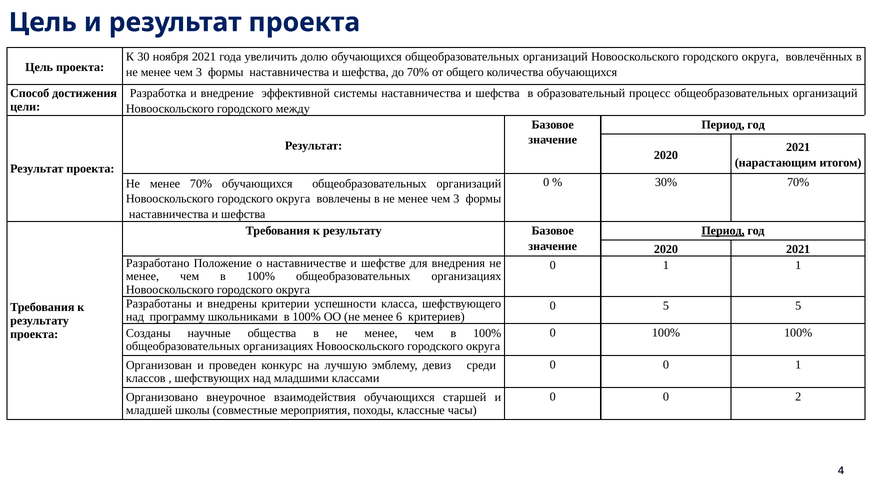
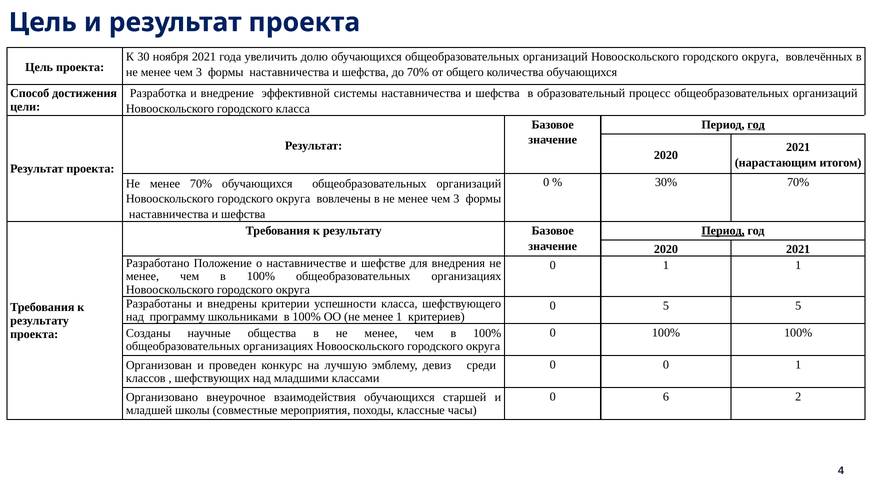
городского между: между -> класса
год at (756, 125) underline: none -> present
менее 6: 6 -> 1
0 at (666, 397): 0 -> 6
